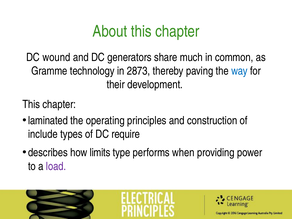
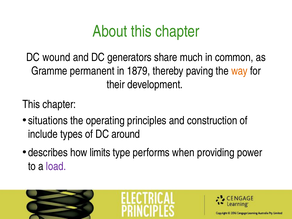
technology: technology -> permanent
2873: 2873 -> 1879
way colour: blue -> orange
laminated: laminated -> situations
require: require -> around
